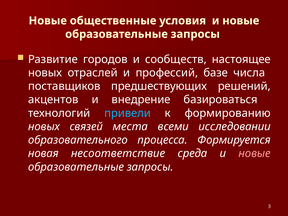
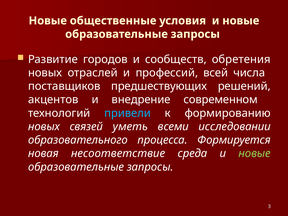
настоящее: настоящее -> обретения
базе: базе -> всей
базироваться: базироваться -> современном
места: места -> уметь
новые at (255, 153) colour: pink -> light green
